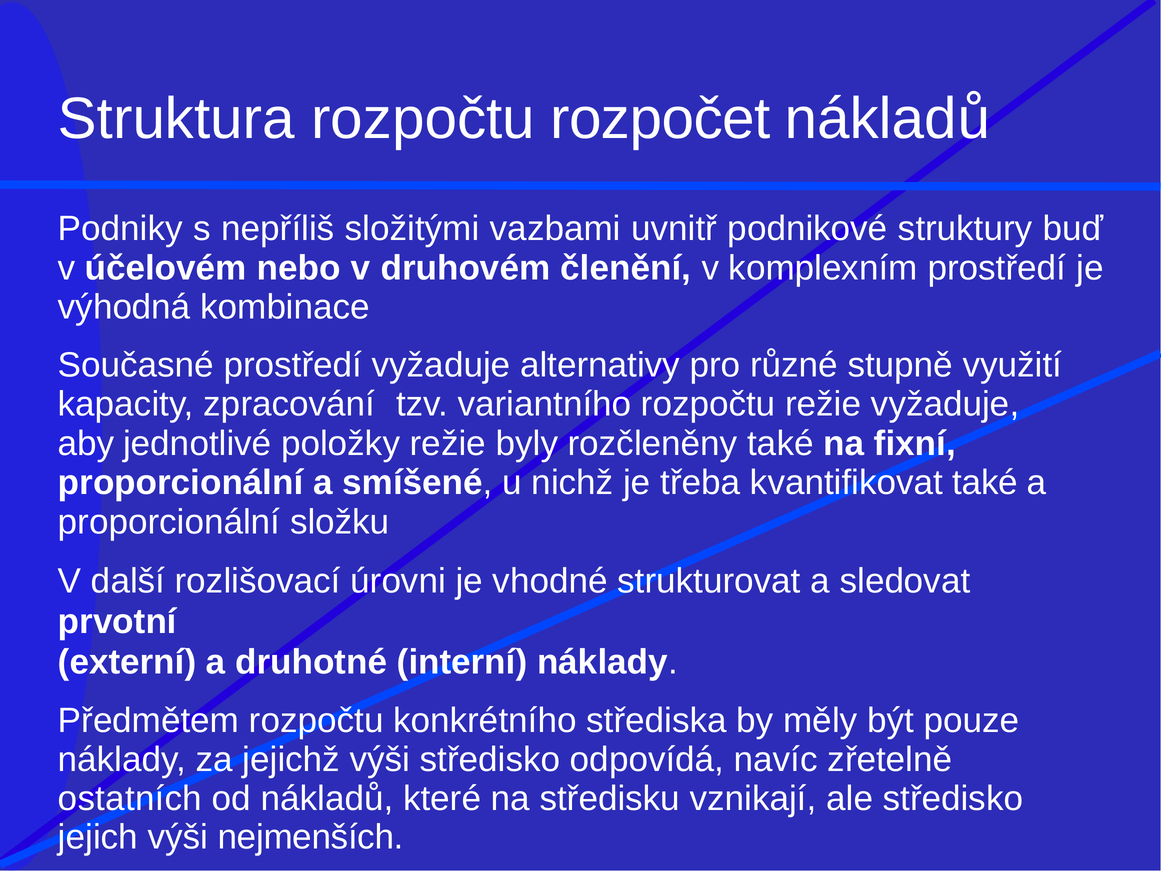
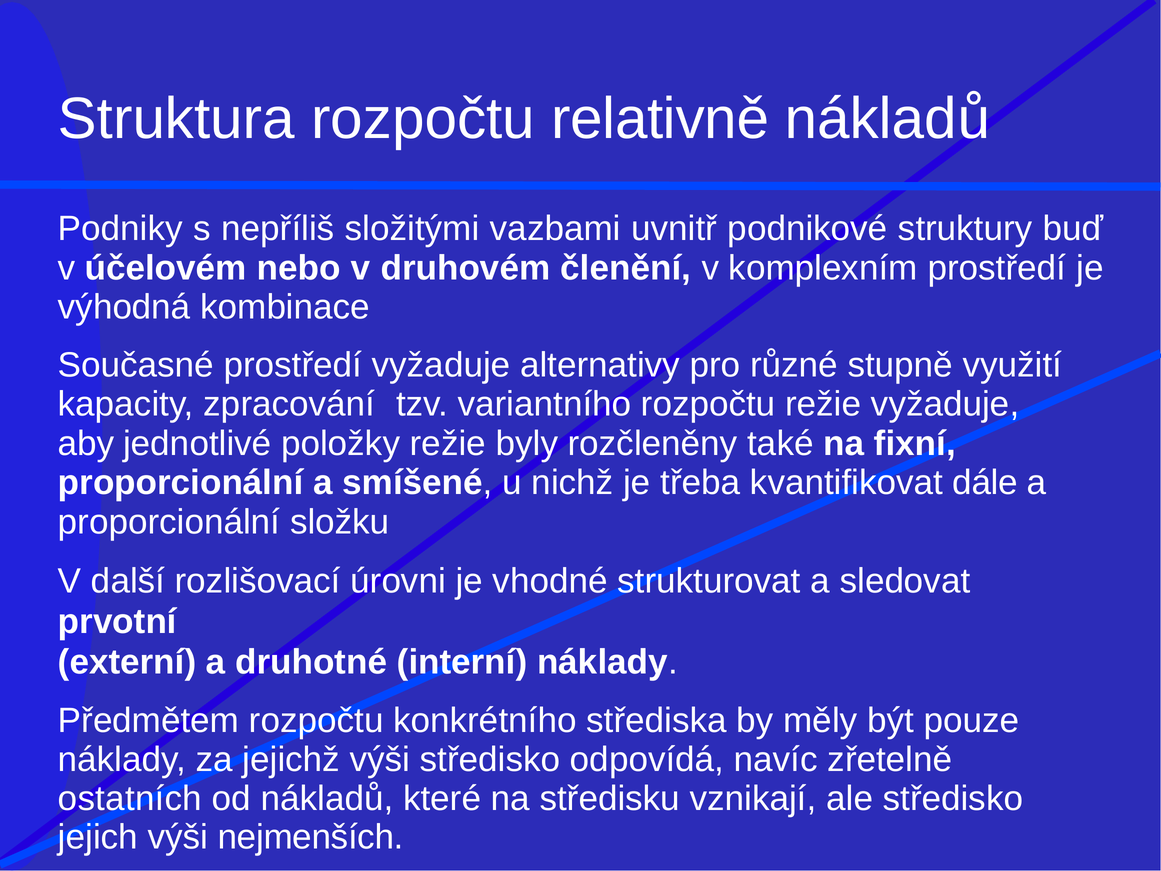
rozpočet: rozpočet -> relativně
kvantifikovat také: také -> dále
